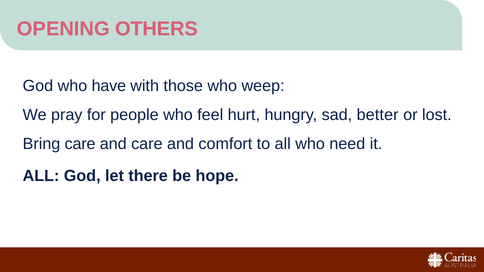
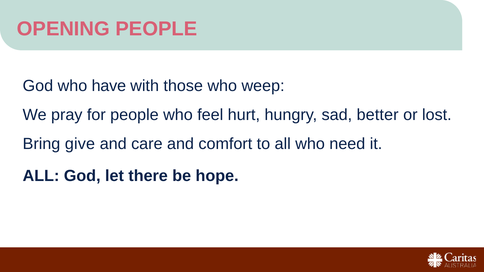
OPENING OTHERS: OTHERS -> PEOPLE
Bring care: care -> give
